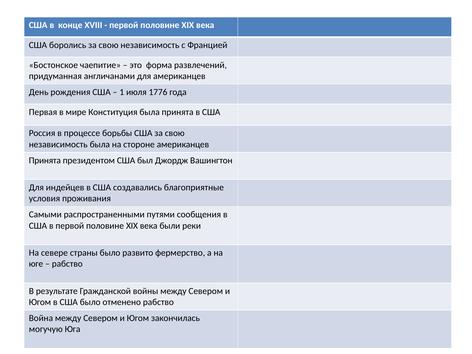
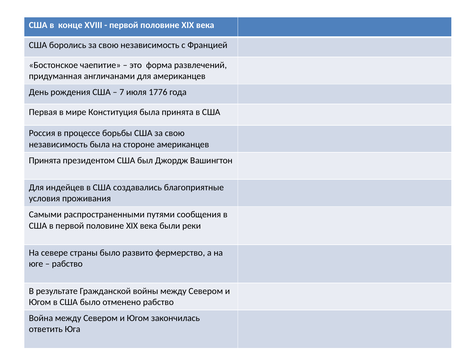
1: 1 -> 7
могучую: могучую -> ответить
